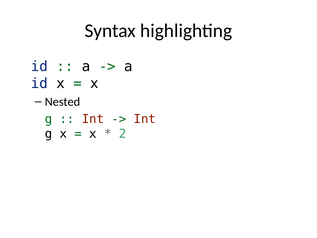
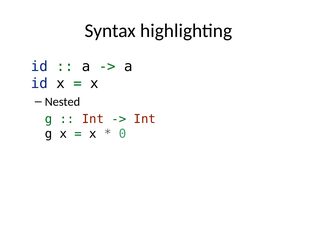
2: 2 -> 0
